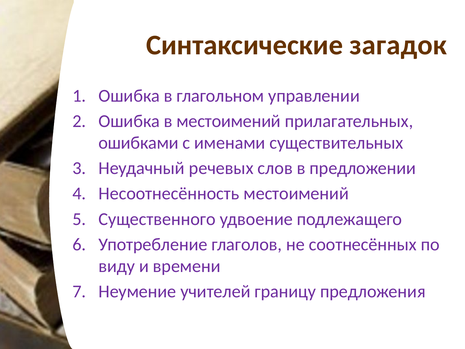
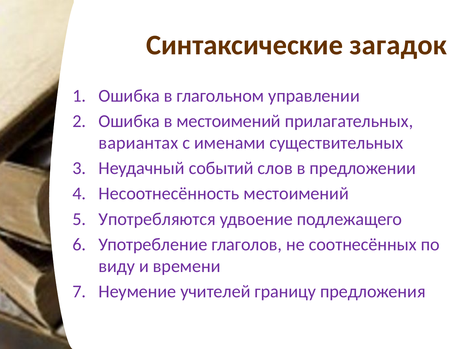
ошибками: ошибками -> вариантах
речевых: речевых -> событий
Существенного: Существенного -> Употребляются
